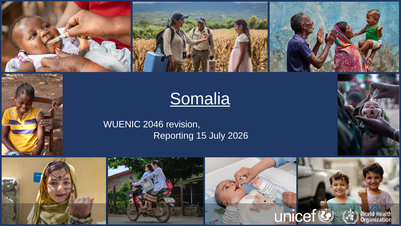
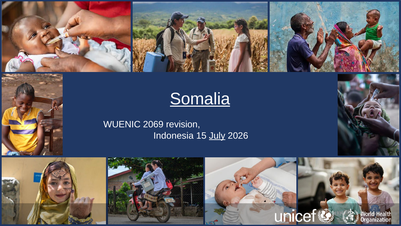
2046: 2046 -> 2069
Reporting: Reporting -> Indonesia
July underline: none -> present
